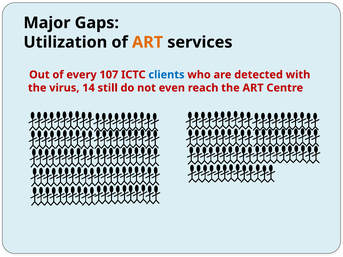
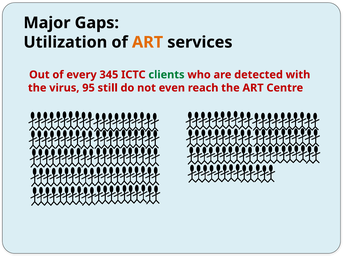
107: 107 -> 345
clients colour: blue -> green
14: 14 -> 95
